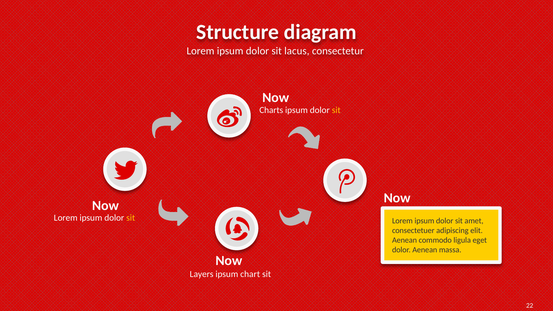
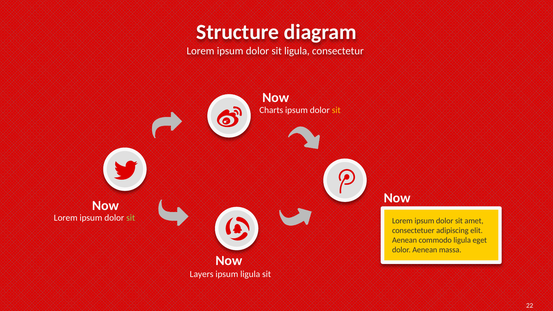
sit lacus: lacus -> ligula
sit at (131, 218) colour: yellow -> light green
ipsum chart: chart -> ligula
